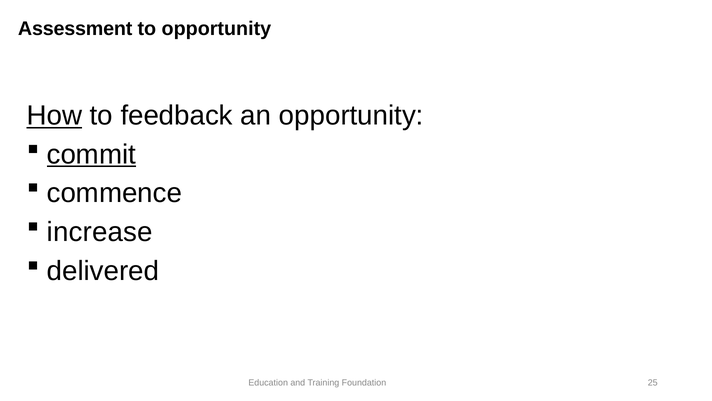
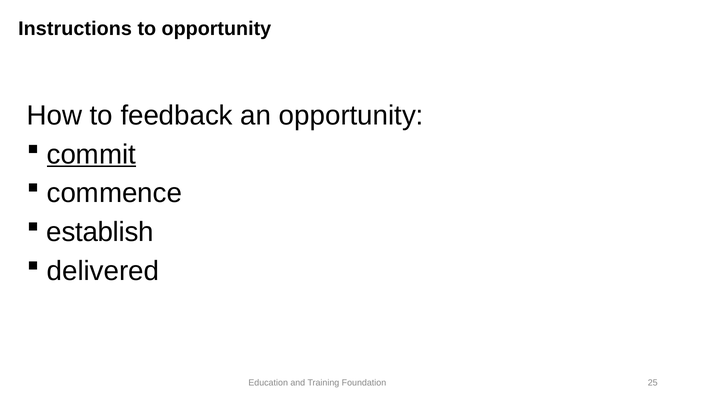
Assessment: Assessment -> Instructions
How underline: present -> none
increase: increase -> establish
